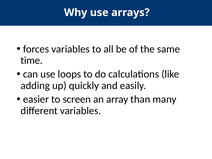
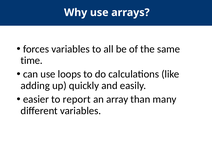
screen: screen -> report
